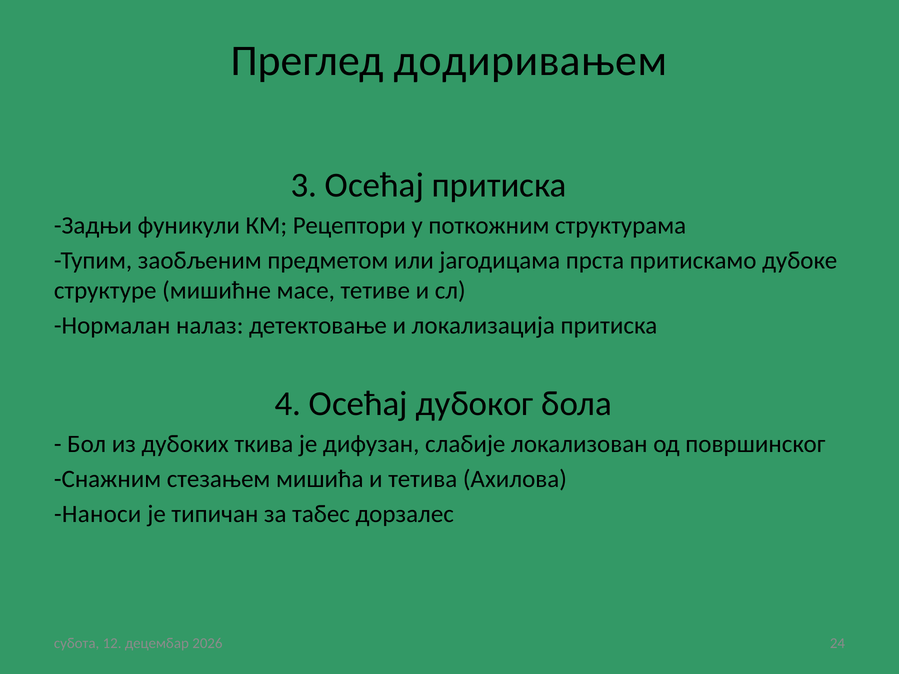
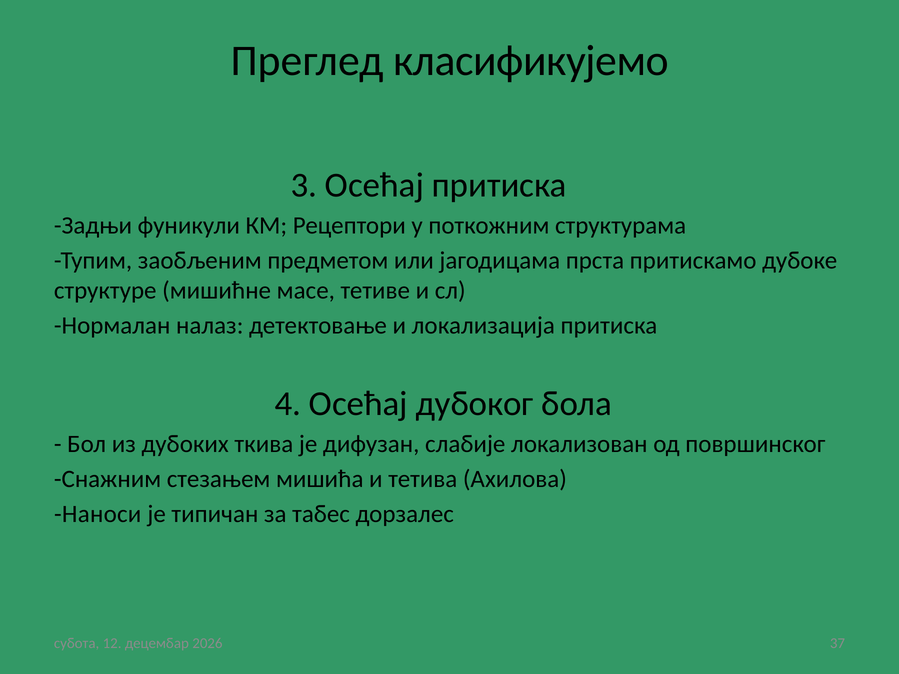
додиривањем: додиривањем -> класификујемо
24: 24 -> 37
